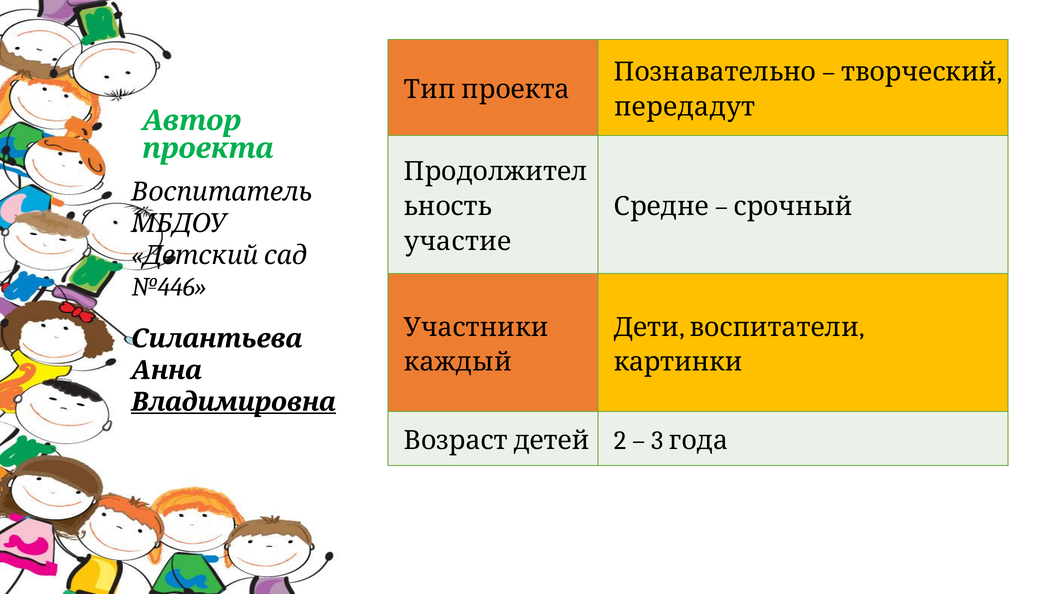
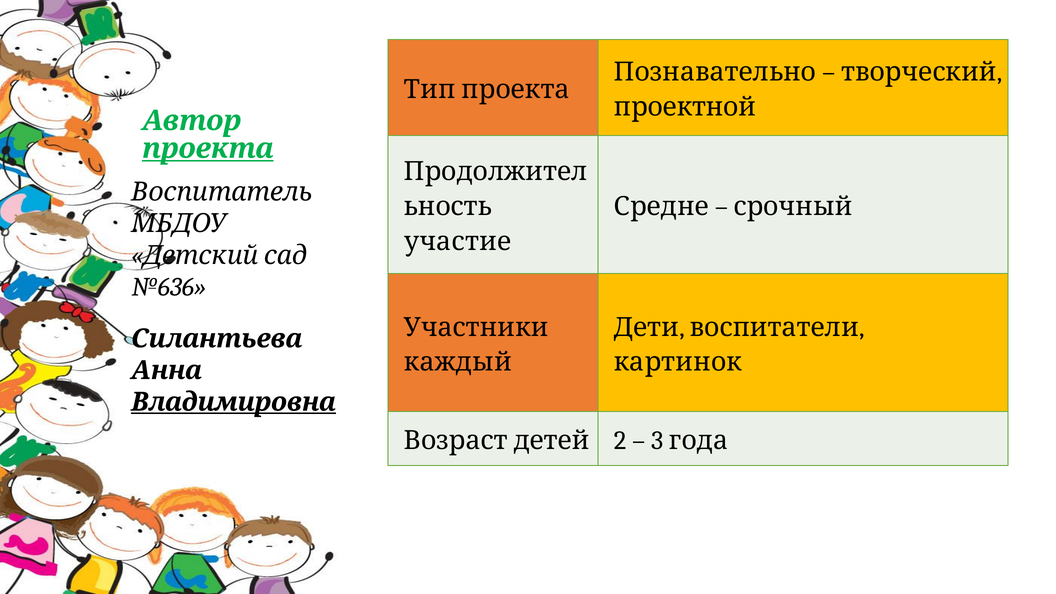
передадут: передадут -> проектной
проекта underline: none -> present
№446: №446 -> №636
картинки: картинки -> картинок
